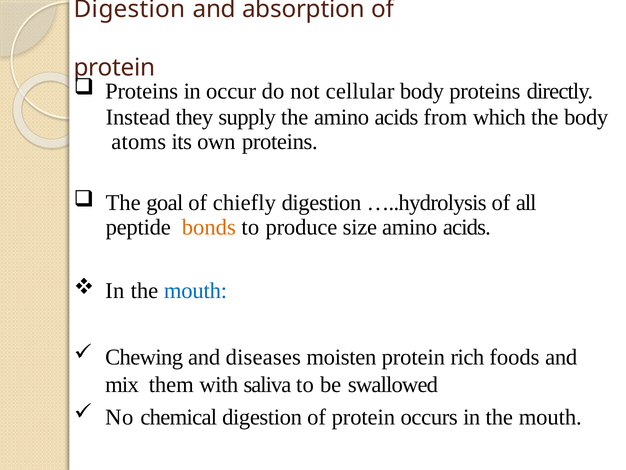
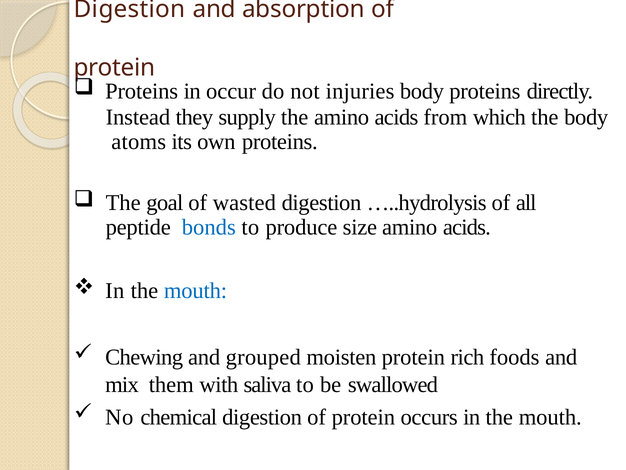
cellular: cellular -> injuries
chiefly: chiefly -> wasted
bonds colour: orange -> blue
diseases: diseases -> grouped
